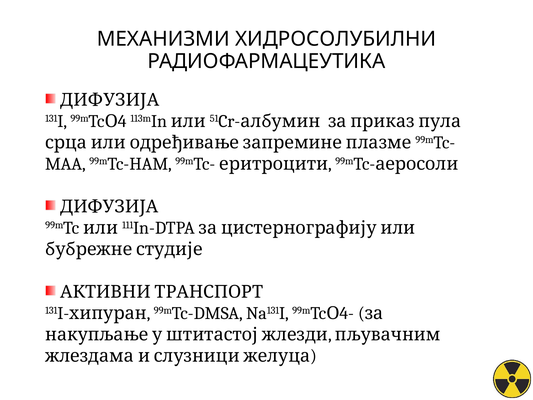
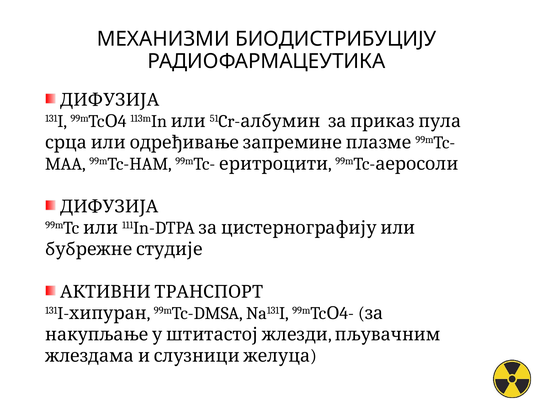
ХИДРОСОЛУБИЛНИ: ХИДРОСОЛУБИЛНИ -> БИОДИСТРИБУЦИЈУ
